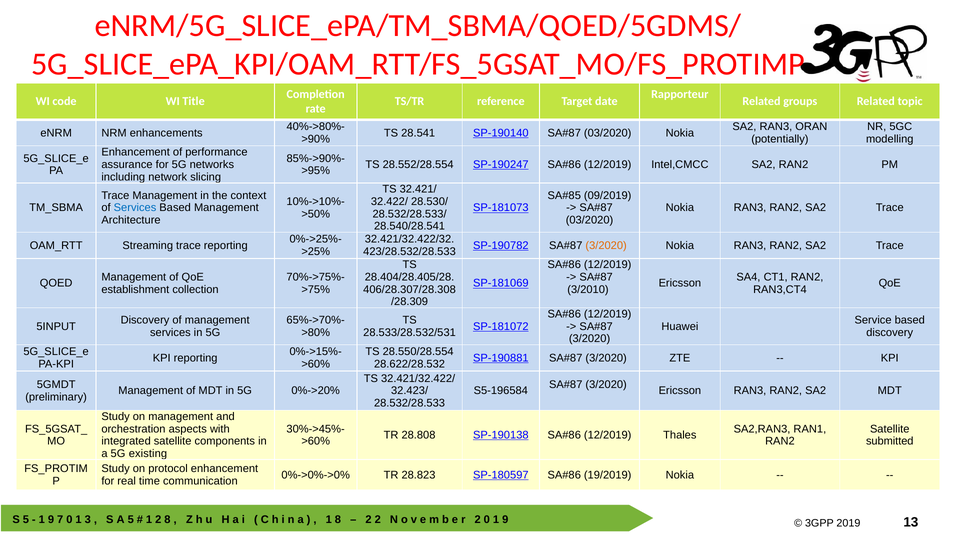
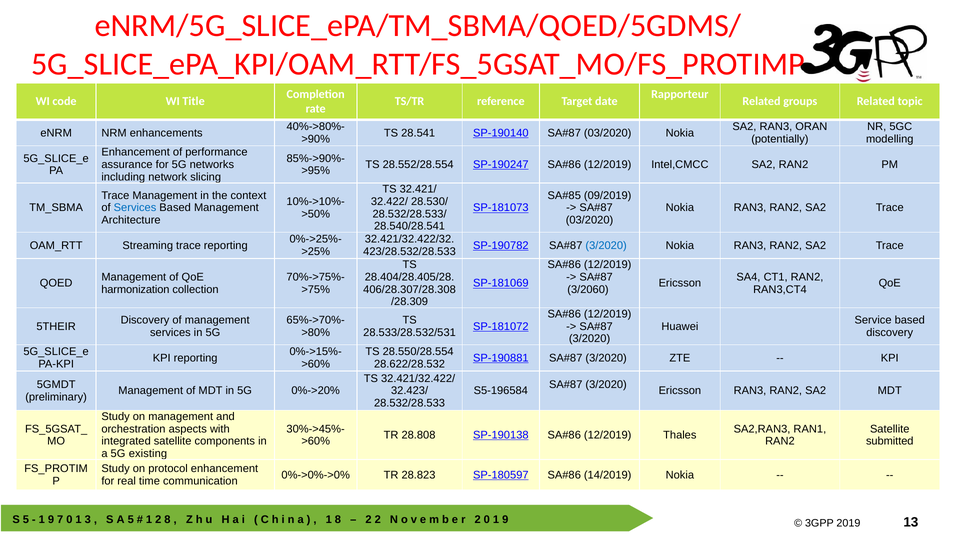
3/2020 at (606, 245) colour: orange -> blue
establishment: establishment -> harmonization
3/2010: 3/2010 -> 3/2060
5INPUT: 5INPUT -> 5THEIR
19/2019: 19/2019 -> 14/2019
